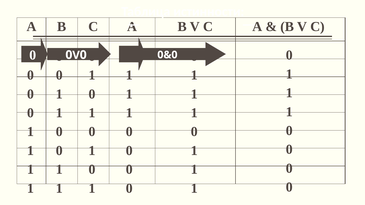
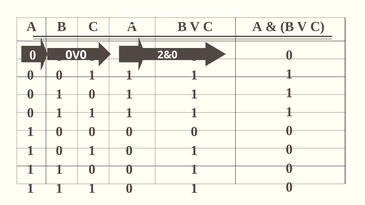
0&0: 0&0 -> 2&0
